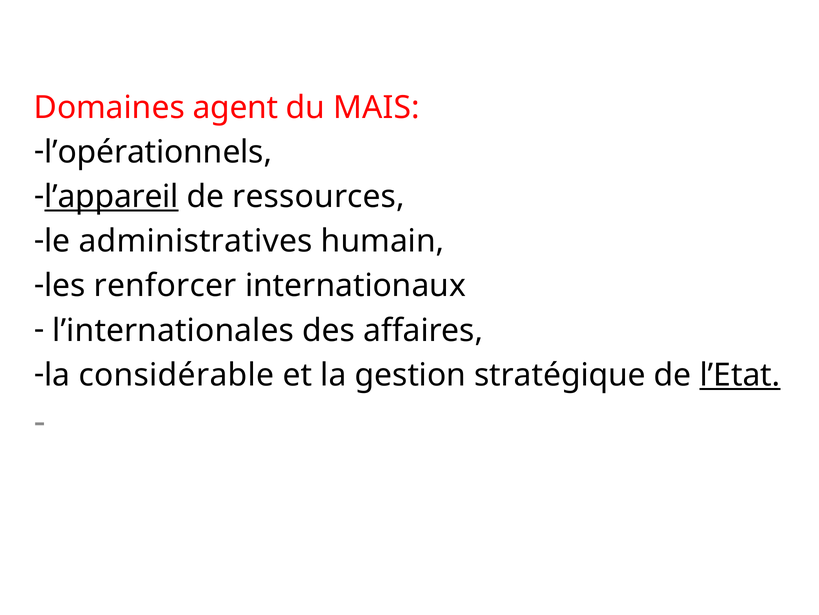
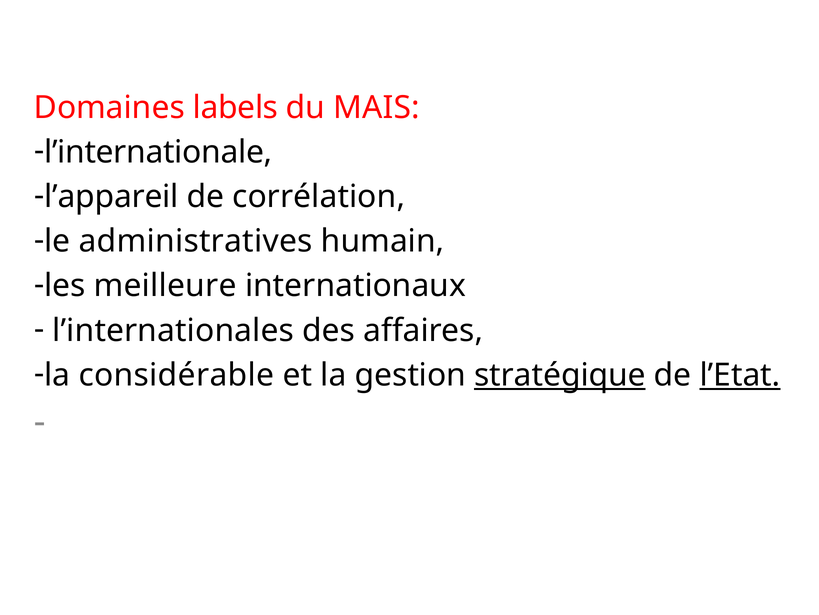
agent: agent -> labels
l’opérationnels: l’opérationnels -> l’internationale
l’appareil underline: present -> none
ressources: ressources -> corrélation
renforcer: renforcer -> meilleure
stratégique underline: none -> present
